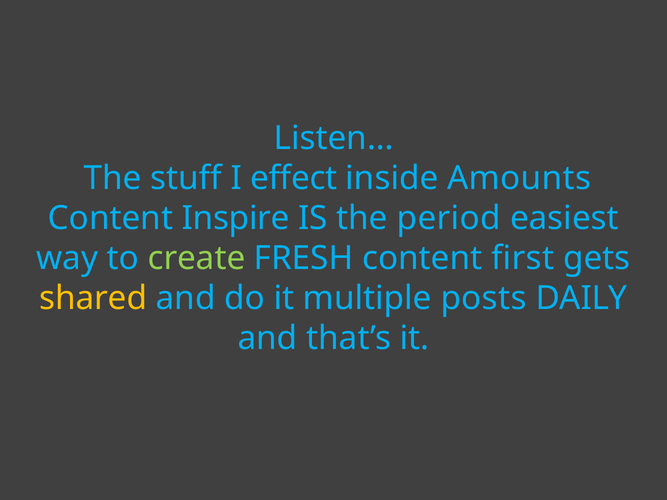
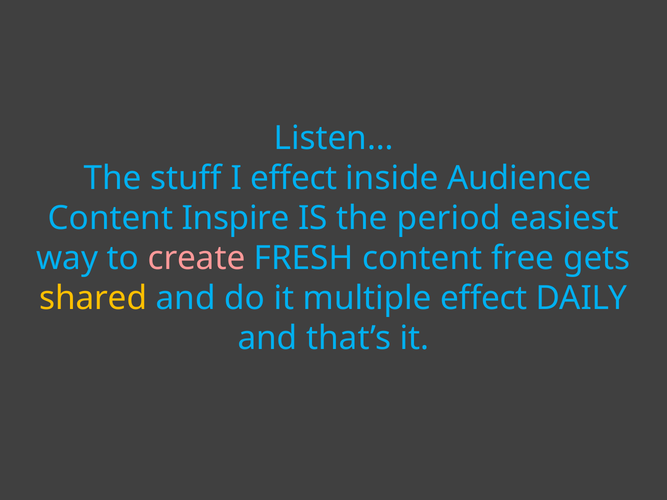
Amounts: Amounts -> Audience
create colour: light green -> pink
first: first -> free
multiple posts: posts -> effect
